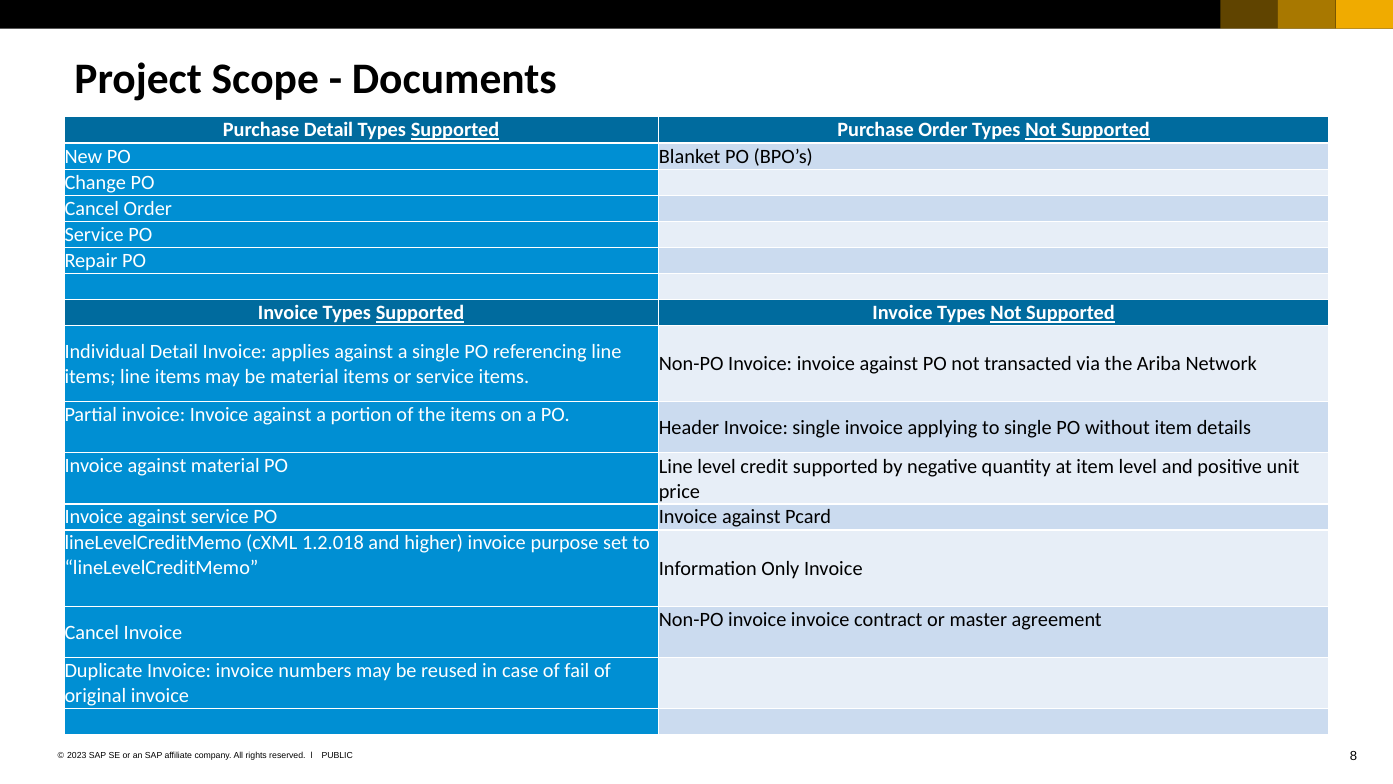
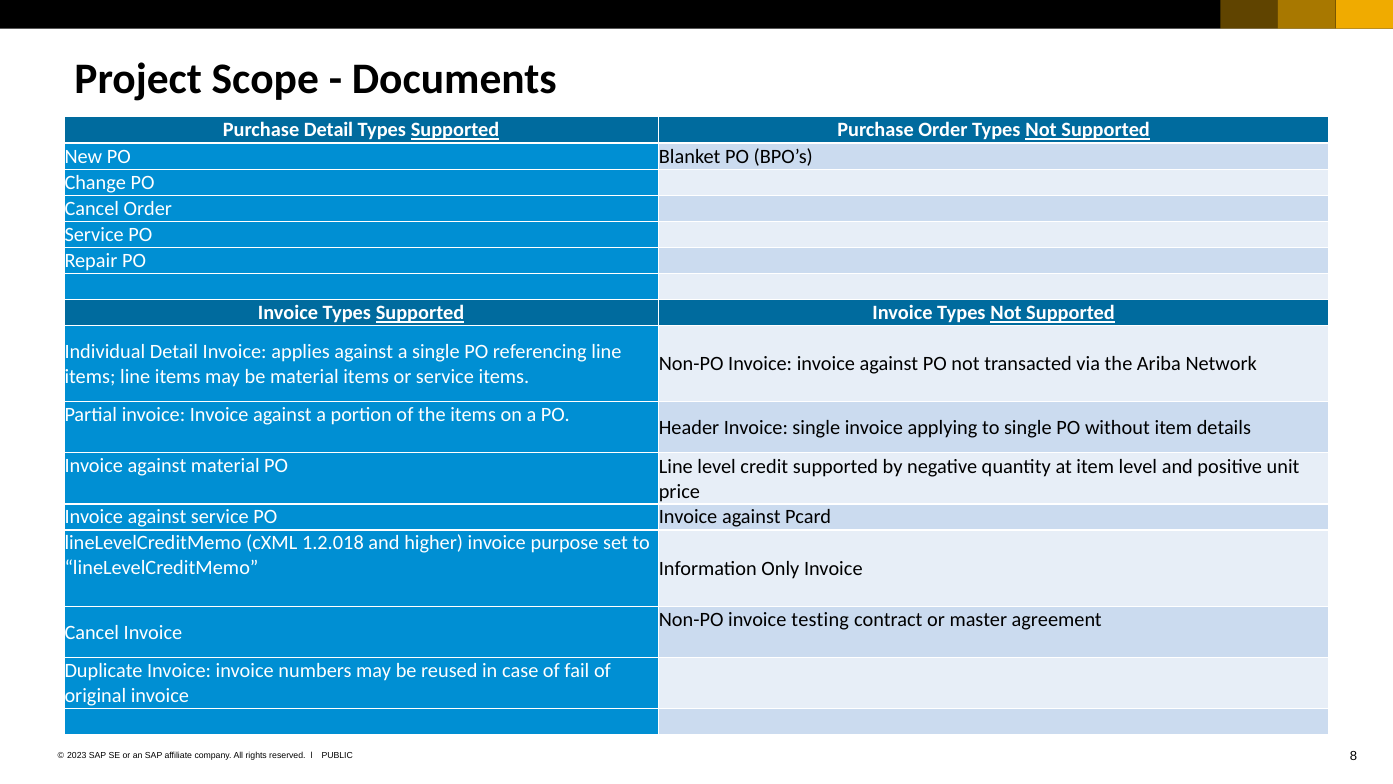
invoice at (820, 619): invoice -> testing
